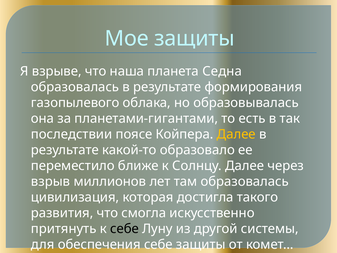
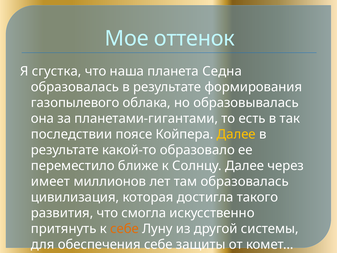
Мое защиты: защиты -> оттенок
взрыве: взрыве -> сгустка
взрыв: взрыв -> имеет
себе at (124, 228) colour: black -> orange
